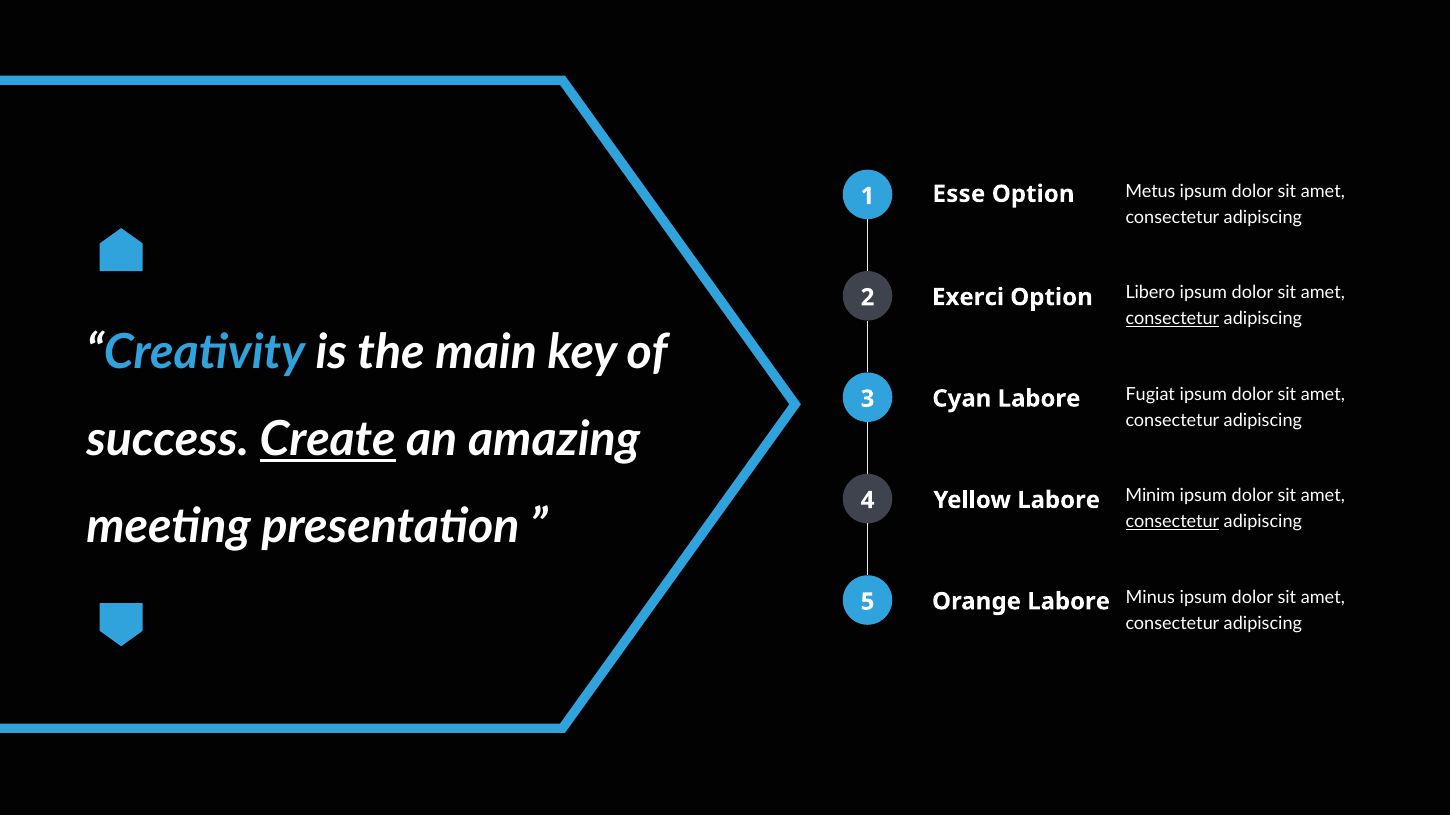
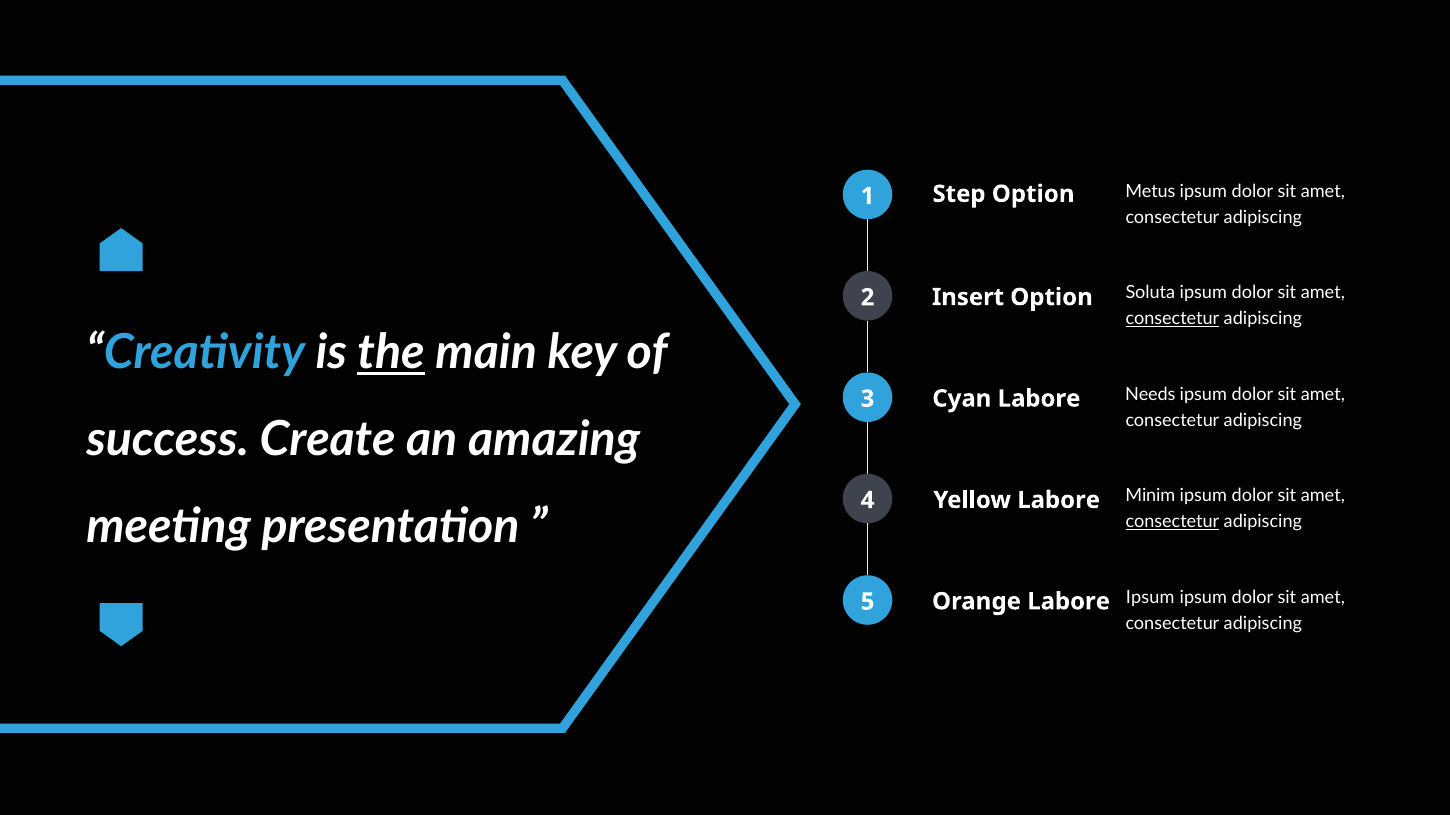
Esse: Esse -> Step
Libero: Libero -> Soluta
Exerci: Exerci -> Insert
the underline: none -> present
Fugiat: Fugiat -> Needs
Create underline: present -> none
Minus at (1150, 597): Minus -> Ipsum
